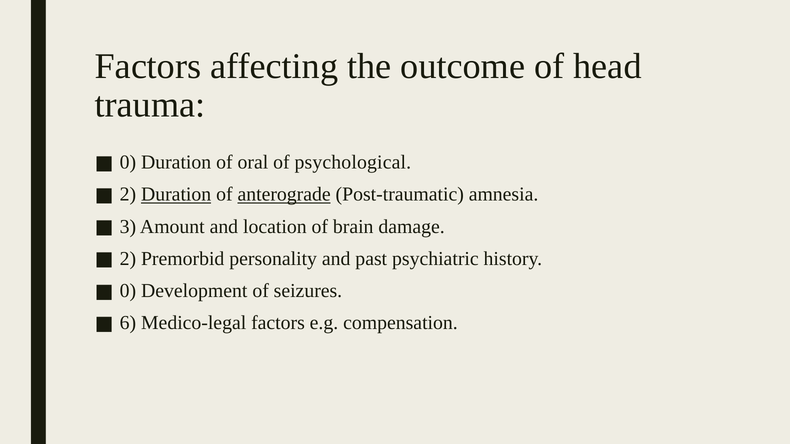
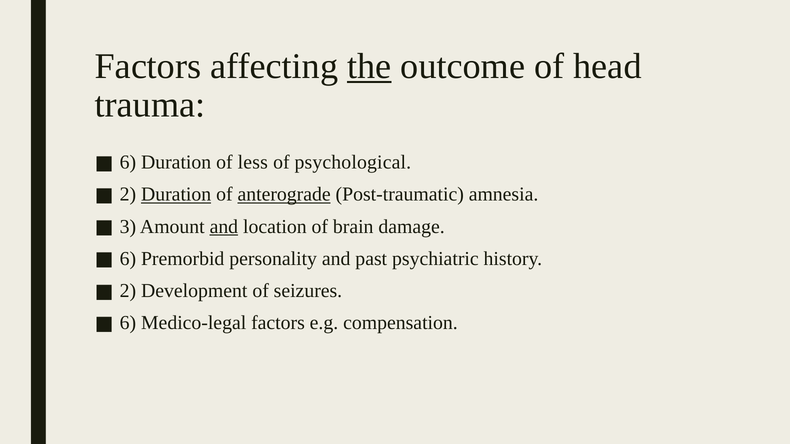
the underline: none -> present
0 at (128, 162): 0 -> 6
oral: oral -> less
and at (224, 227) underline: none -> present
2 at (128, 259): 2 -> 6
0 at (128, 291): 0 -> 2
